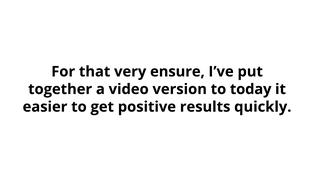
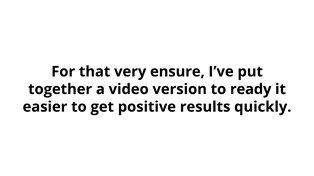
today: today -> ready
